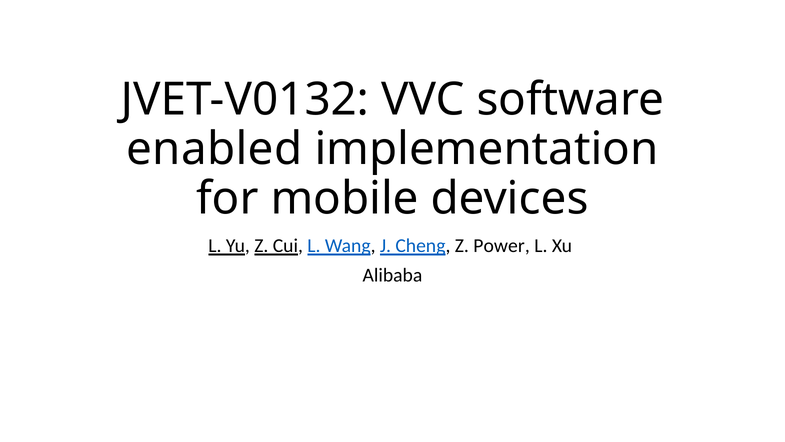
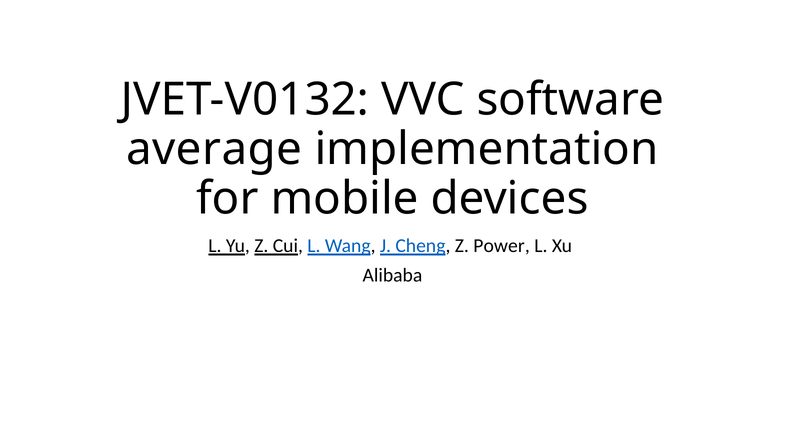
enabled: enabled -> average
